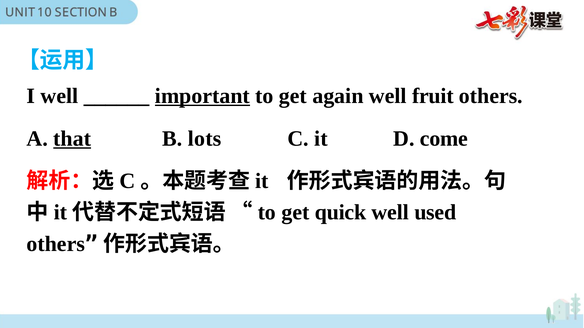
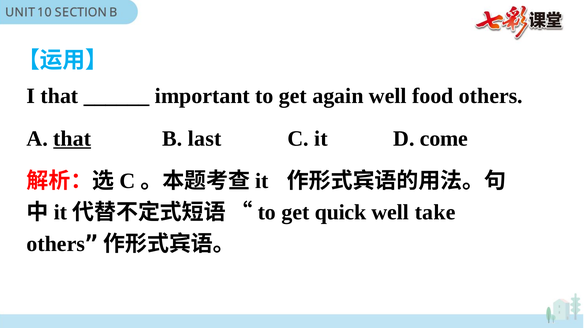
I well: well -> that
important underline: present -> none
fruit: fruit -> food
lots: lots -> last
used: used -> take
